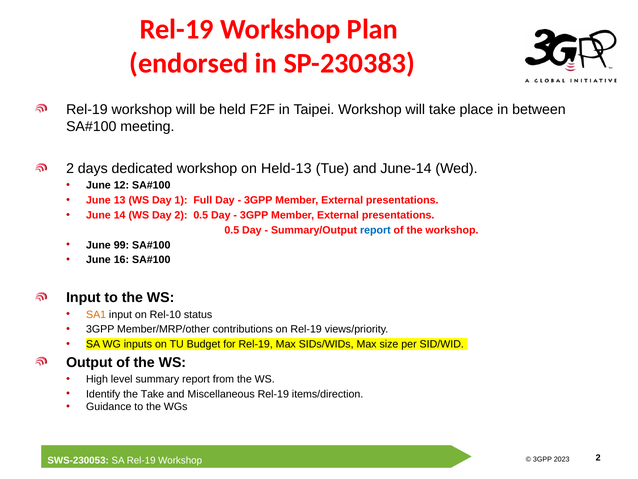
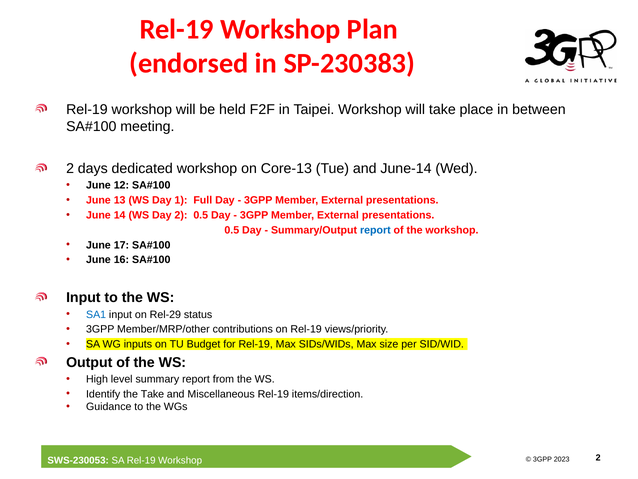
Held-13: Held-13 -> Core-13
99: 99 -> 17
SA1 colour: orange -> blue
Rel-10: Rel-10 -> Rel-29
